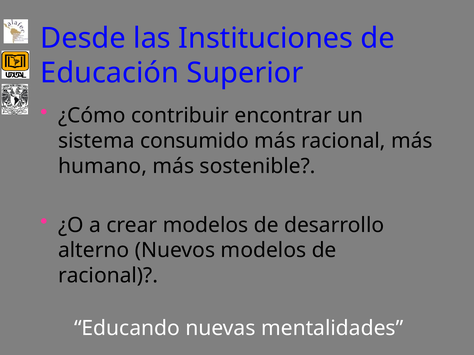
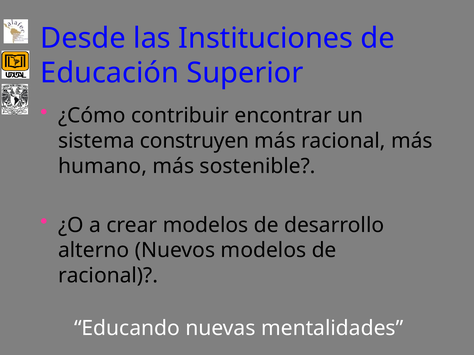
consumido: consumido -> construyen
